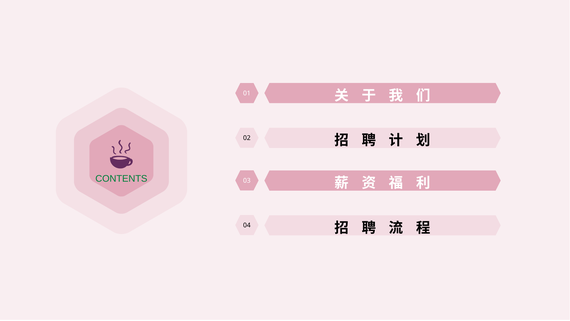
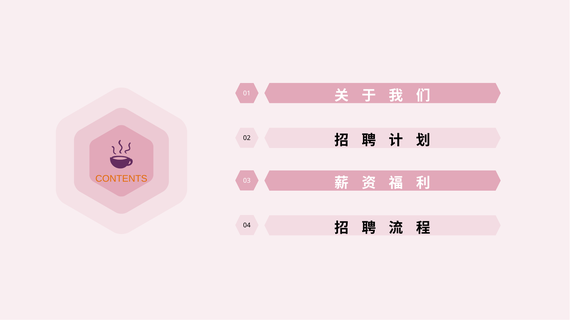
CONTENTS colour: green -> orange
